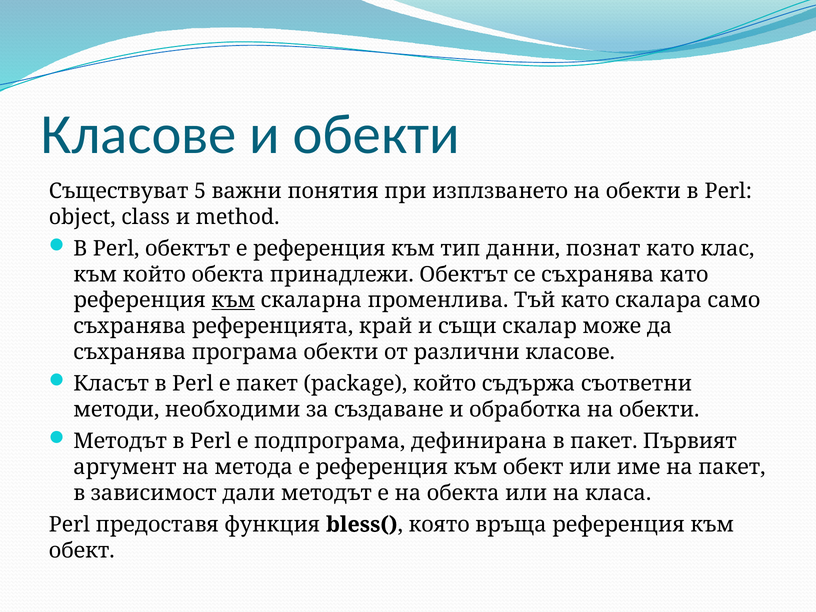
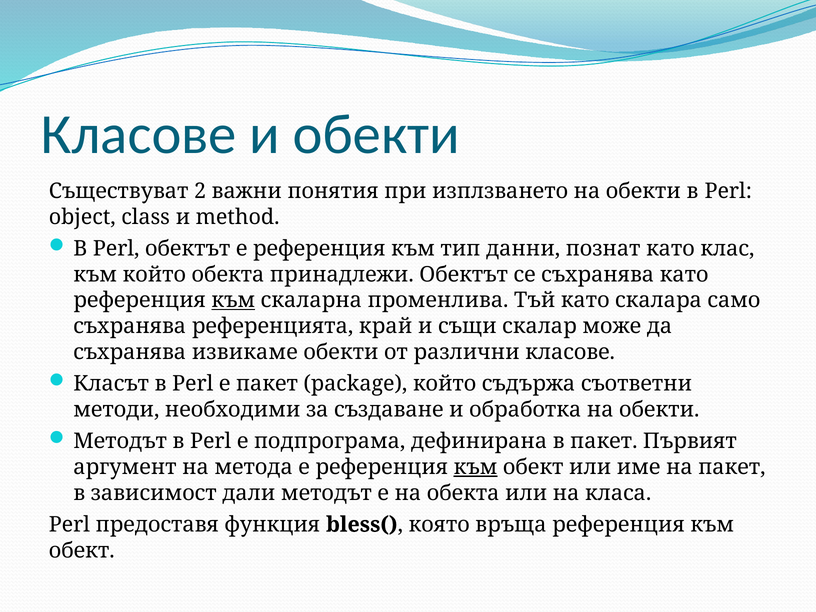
5: 5 -> 2
програма: програма -> извикаме
към at (476, 467) underline: none -> present
